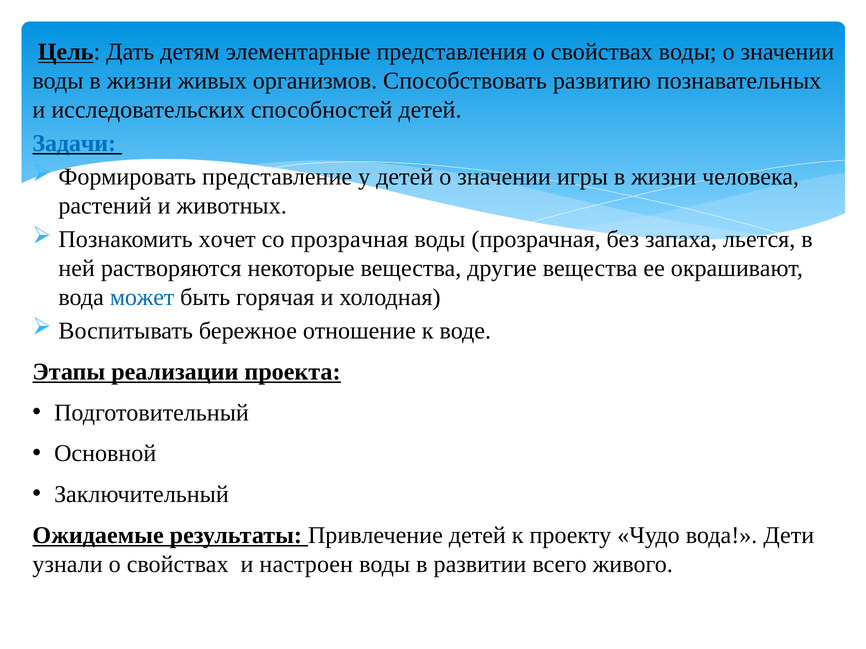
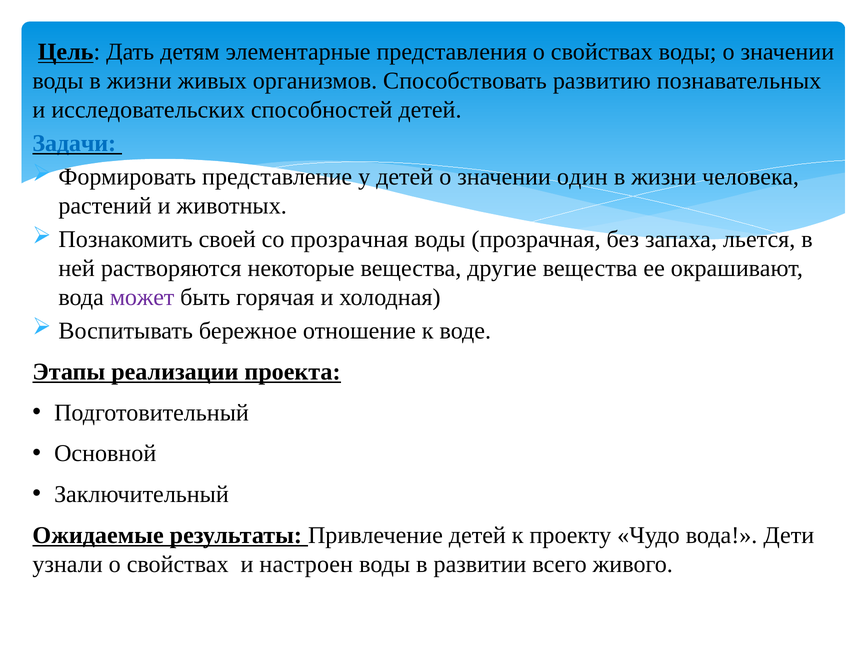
игры: игры -> один
хочет: хочет -> своей
может colour: blue -> purple
